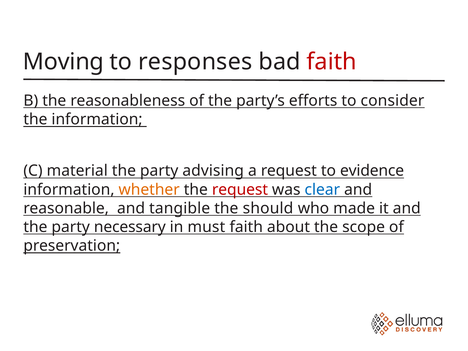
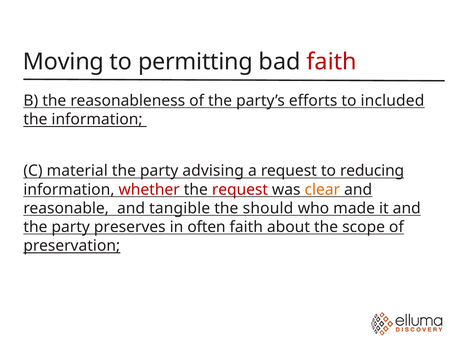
responses: responses -> permitting
consider: consider -> included
evidence: evidence -> reducing
whether colour: orange -> red
clear colour: blue -> orange
necessary: necessary -> preserves
must: must -> often
